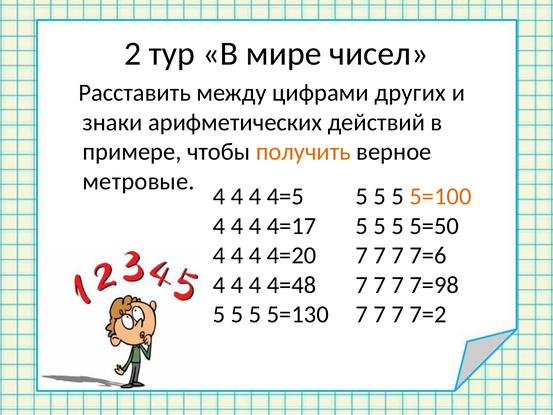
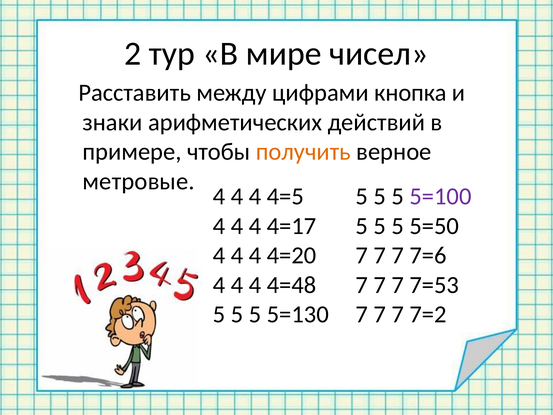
других: других -> кнопка
5=100 colour: orange -> purple
7=98: 7=98 -> 7=53
